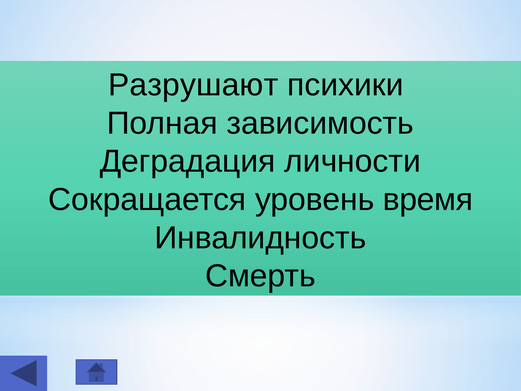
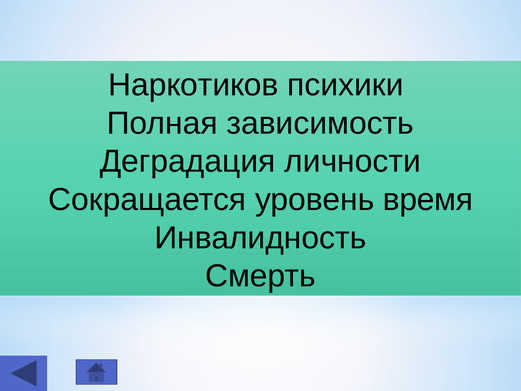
Разрушают: Разрушают -> Наркотиков
